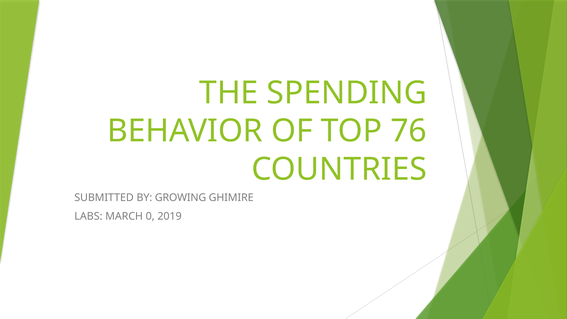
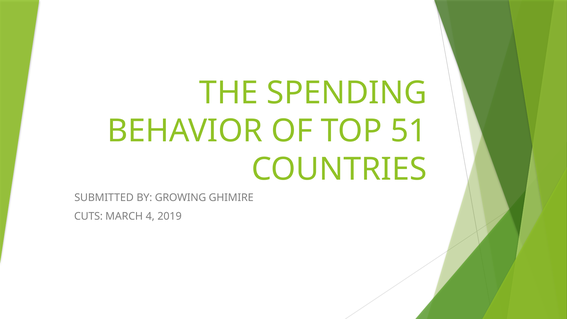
76: 76 -> 51
LABS: LABS -> CUTS
0: 0 -> 4
